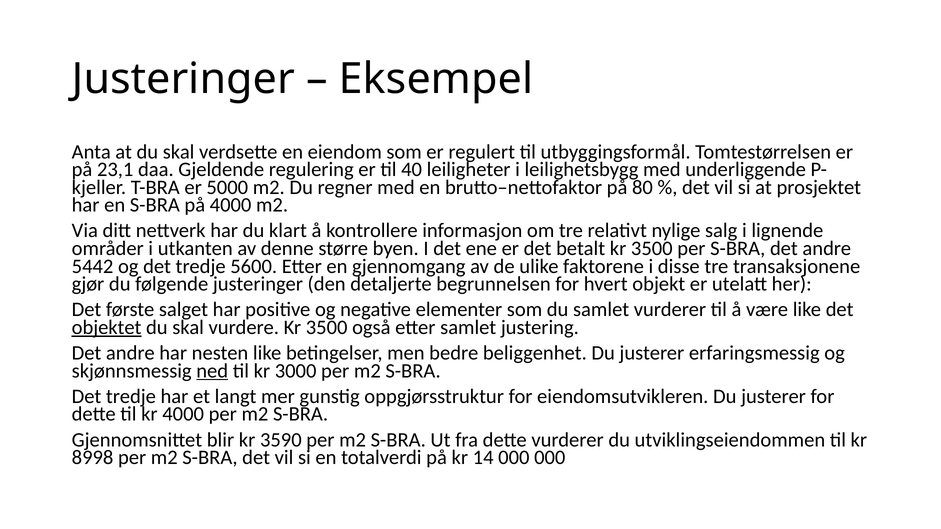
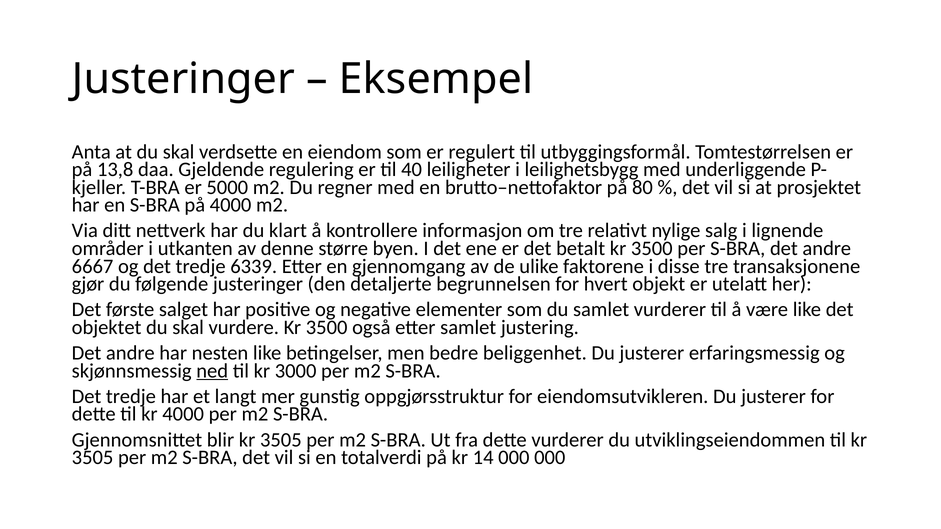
23,1: 23,1 -> 13,8
5442: 5442 -> 6667
5600: 5600 -> 6339
objektet underline: present -> none
blir kr 3590: 3590 -> 3505
8998 at (93, 458): 8998 -> 3505
